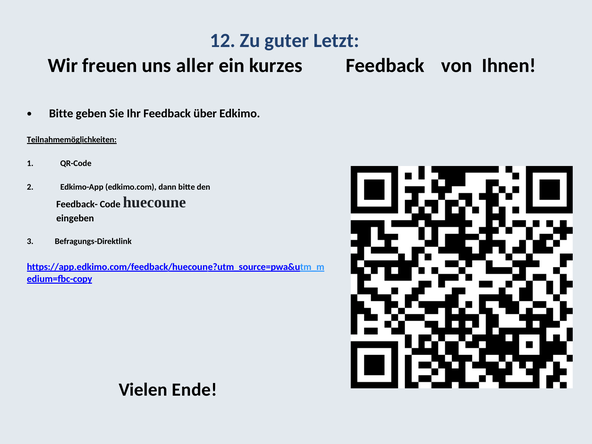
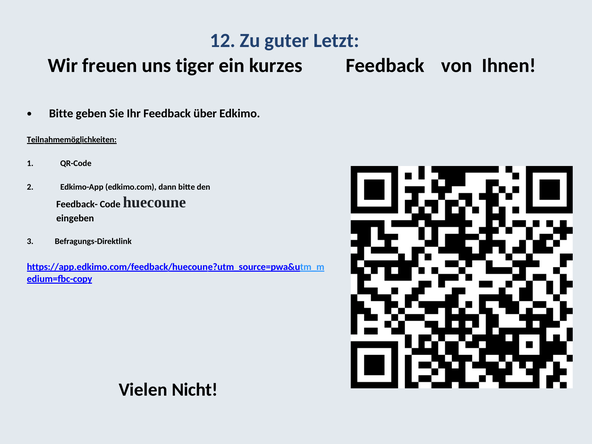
aller: aller -> tiger
Ende: Ende -> Nicht
